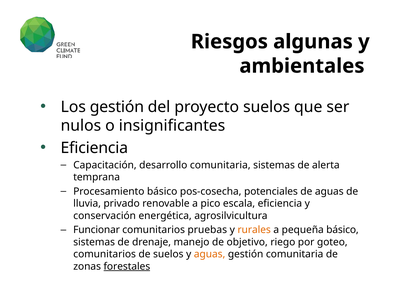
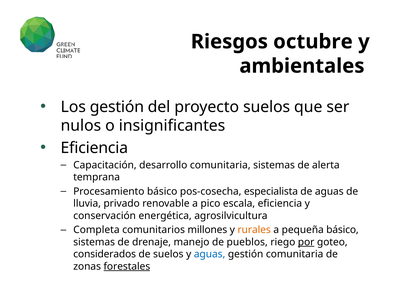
algunas: algunas -> octubre
potenciales: potenciales -> especialista
Funcionar: Funcionar -> Completa
pruebas: pruebas -> millones
objetivo: objetivo -> pueblos
por underline: none -> present
comunitarios at (105, 254): comunitarios -> considerados
aguas at (210, 254) colour: orange -> blue
